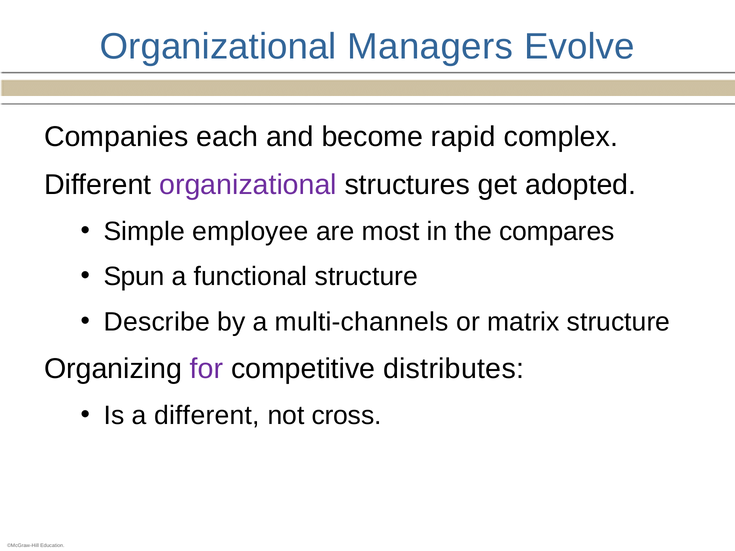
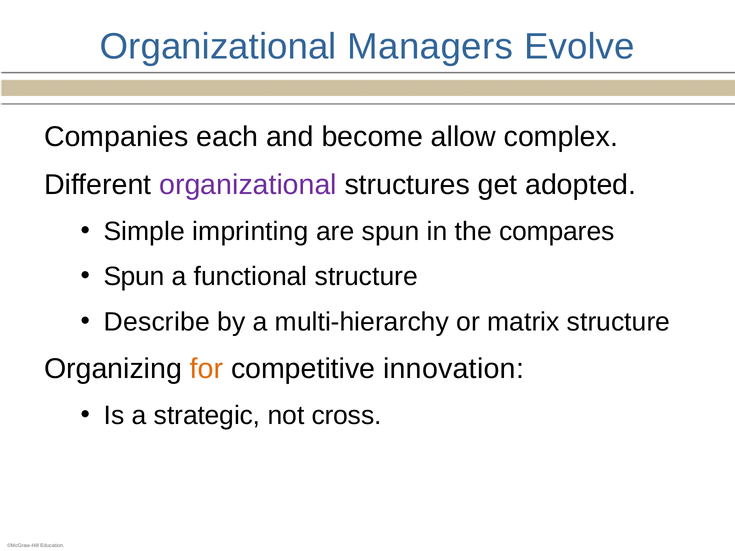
rapid: rapid -> allow
employee: employee -> imprinting
are most: most -> spun
multi-channels: multi-channels -> multi-hierarchy
for colour: purple -> orange
distributes: distributes -> innovation
a different: different -> strategic
